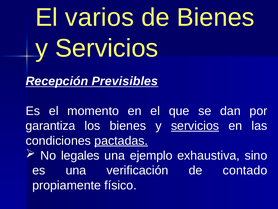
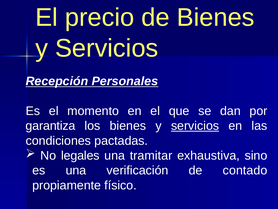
varios: varios -> precio
Previsibles: Previsibles -> Personales
pactadas underline: present -> none
ejemplo: ejemplo -> tramitar
